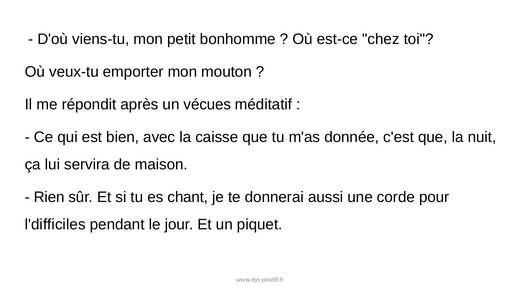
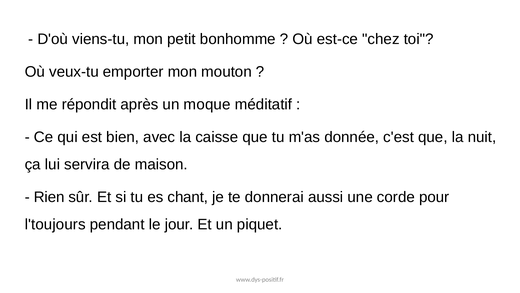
vécues: vécues -> moque
l'difficiles: l'difficiles -> l'toujours
